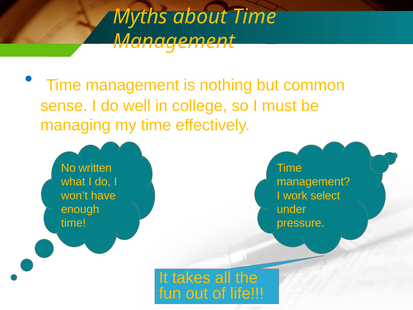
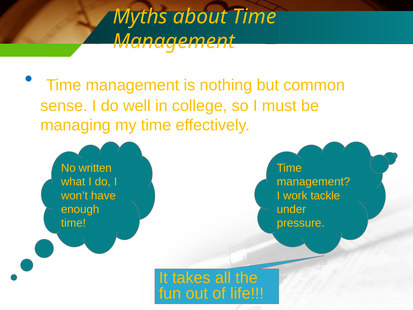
select: select -> tackle
